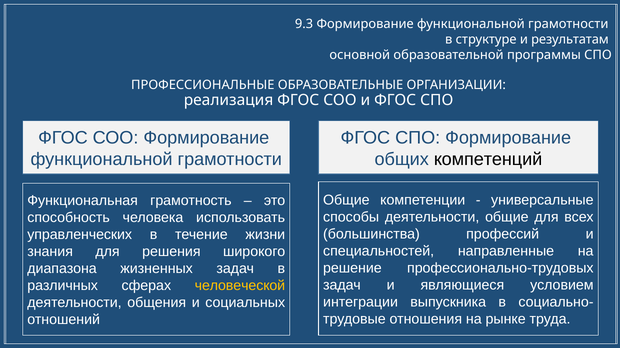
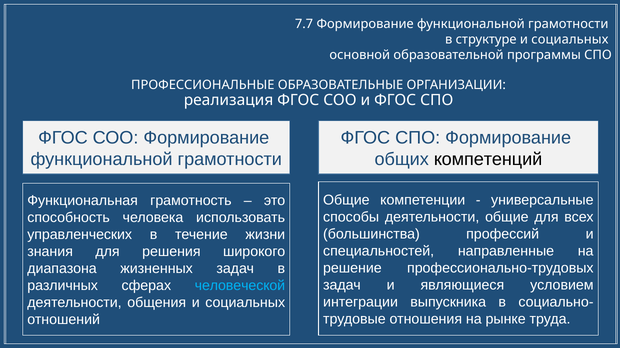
9.3: 9.3 -> 7.7
структуре и результатам: результатам -> социальных
человеческой colour: yellow -> light blue
